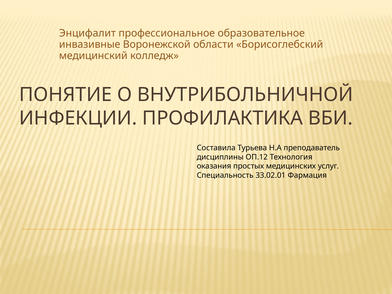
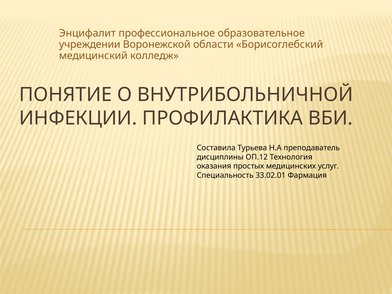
инвазивные: инвазивные -> учреждении
